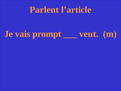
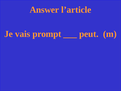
Parlent: Parlent -> Answer
veut: veut -> peut
